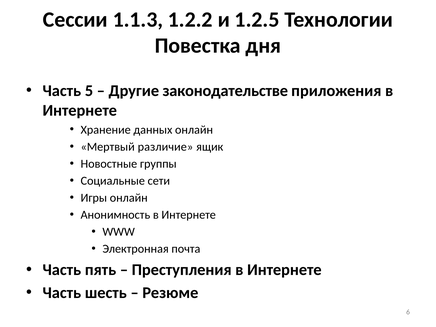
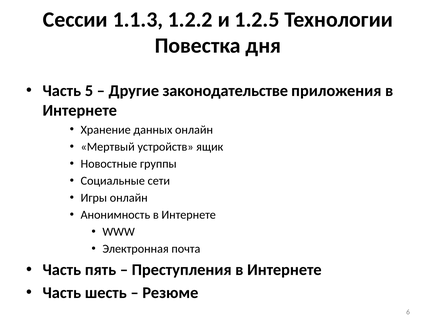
различие: различие -> устройств
